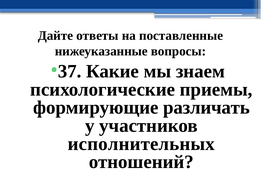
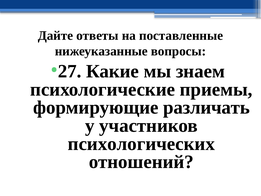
37: 37 -> 27
исполнительных: исполнительных -> психологических
